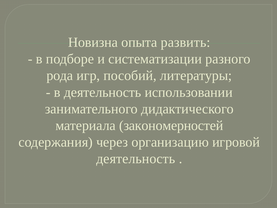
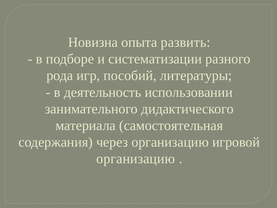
закономерностей: закономерностей -> самостоятельная
деятельность at (136, 159): деятельность -> организацию
